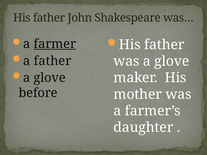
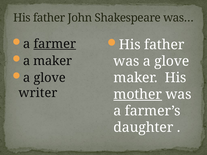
a father: father -> maker
before: before -> writer
mother underline: none -> present
